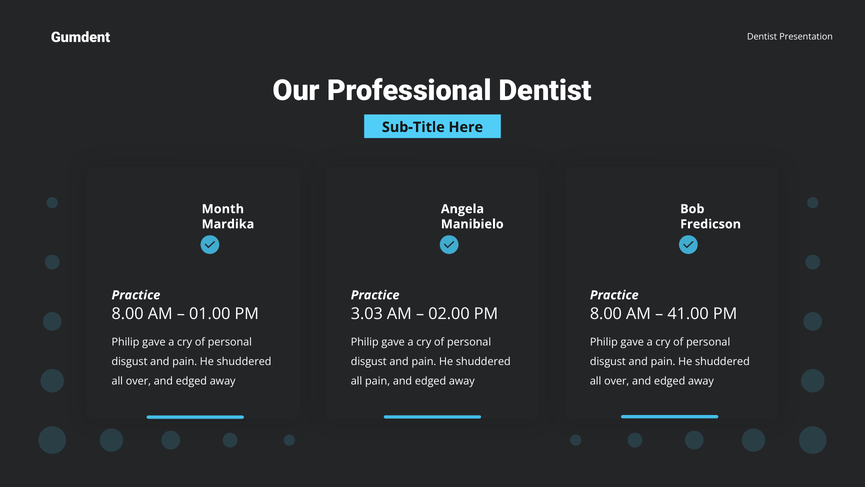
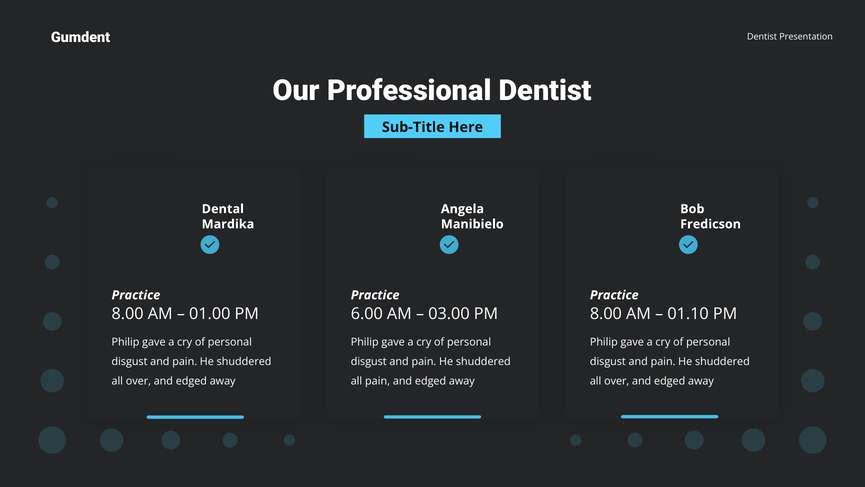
Month: Month -> Dental
3.03: 3.03 -> 6.00
02.00: 02.00 -> 03.00
41.00: 41.00 -> 01.10
